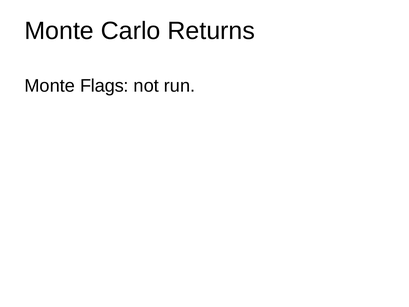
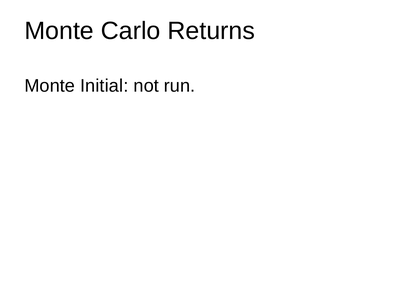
Flags: Flags -> Initial
